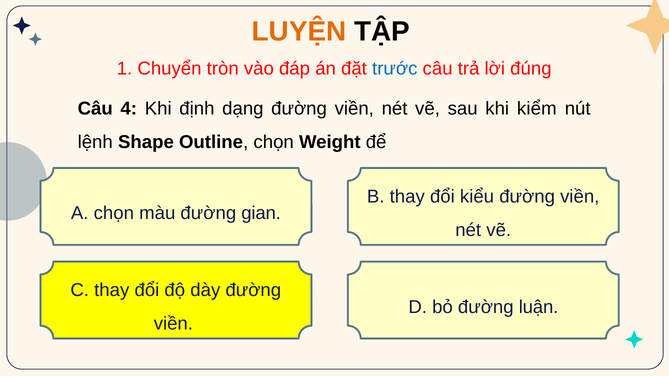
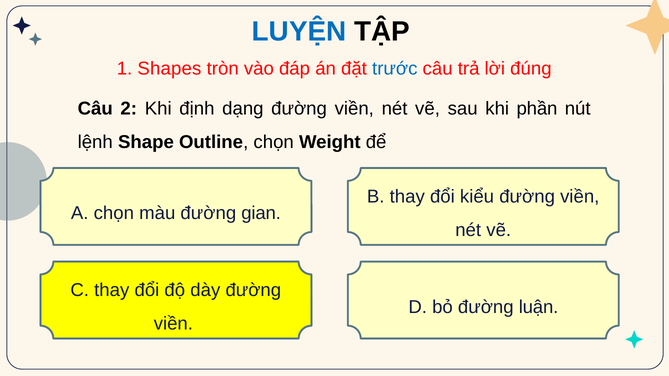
LUYỆN colour: orange -> blue
Chuyển: Chuyển -> Shapes
4: 4 -> 2
kiểm: kiểm -> phần
